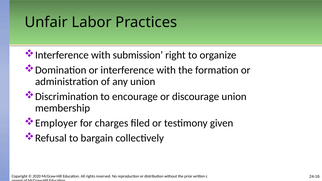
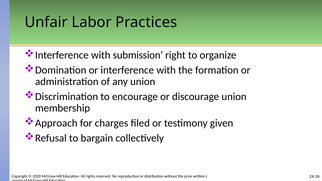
Employer: Employer -> Approach
